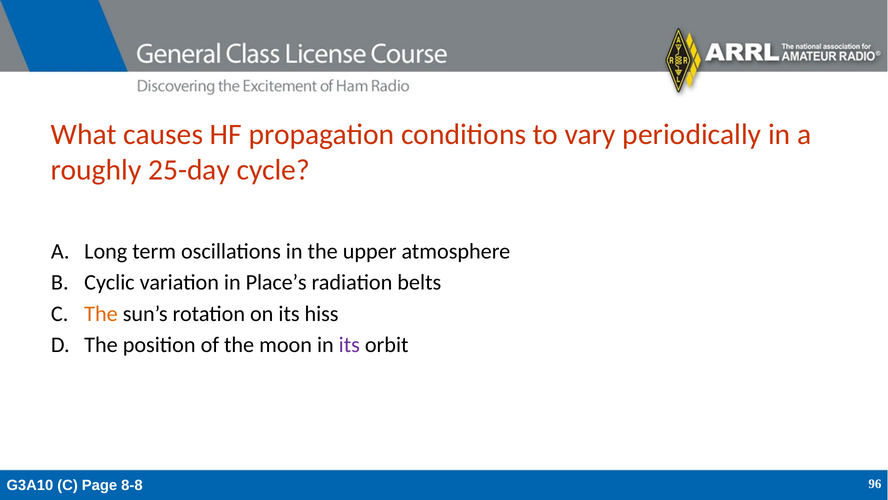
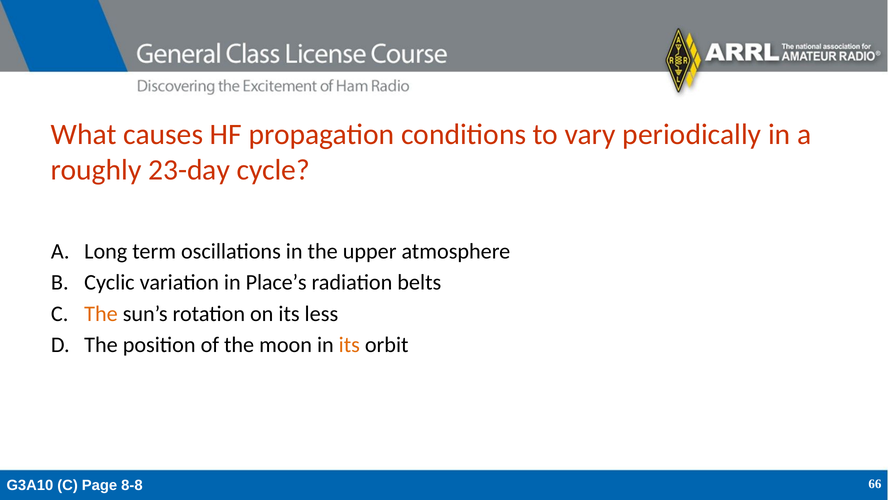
25-day: 25-day -> 23-day
hiss: hiss -> less
its at (349, 344) colour: purple -> orange
96: 96 -> 66
